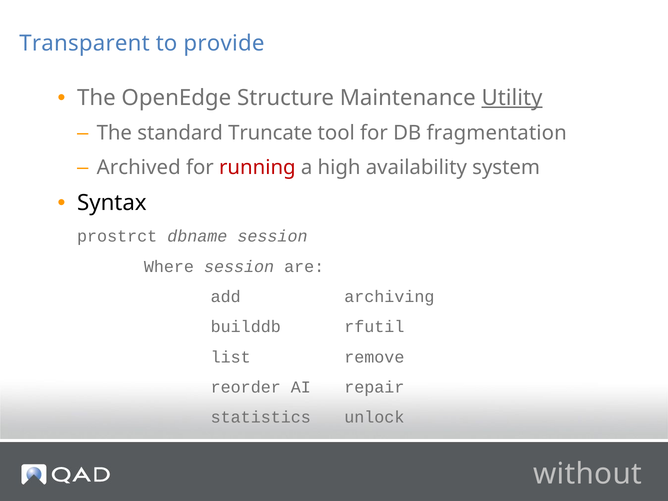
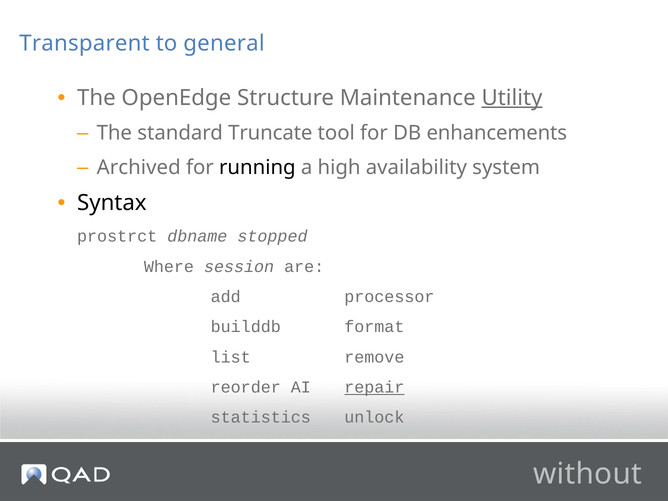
provide: provide -> general
fragmentation: fragmentation -> enhancements
running colour: red -> black
dbname session: session -> stopped
archiving: archiving -> processor
rfutil: rfutil -> format
repair underline: none -> present
